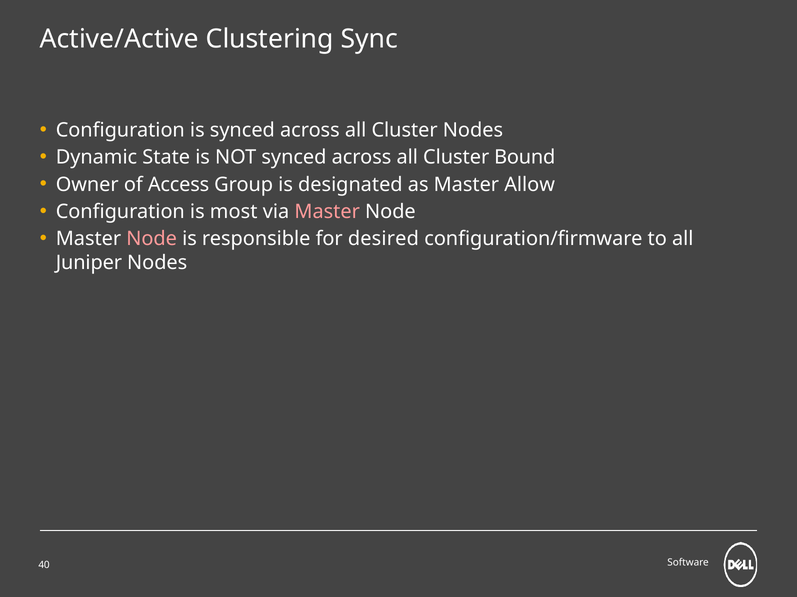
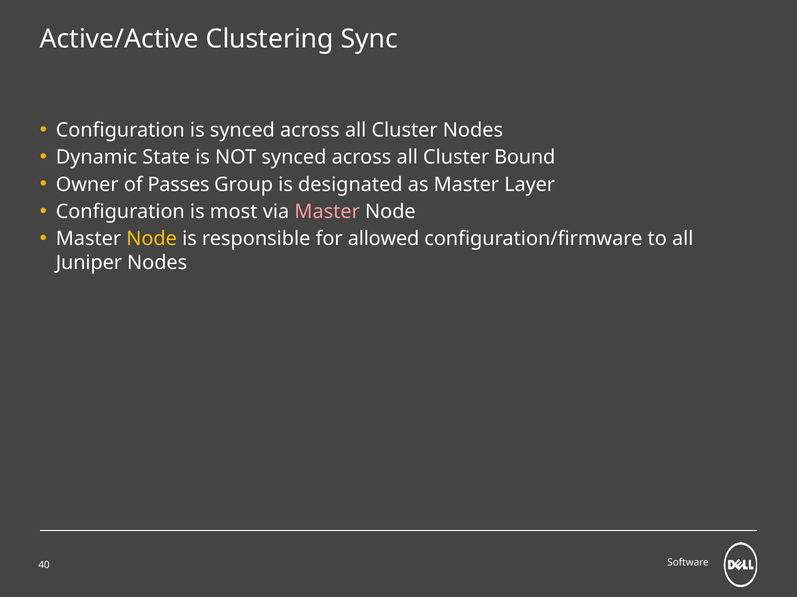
Access: Access -> Passes
Allow: Allow -> Layer
Node at (152, 239) colour: pink -> yellow
desired: desired -> allowed
